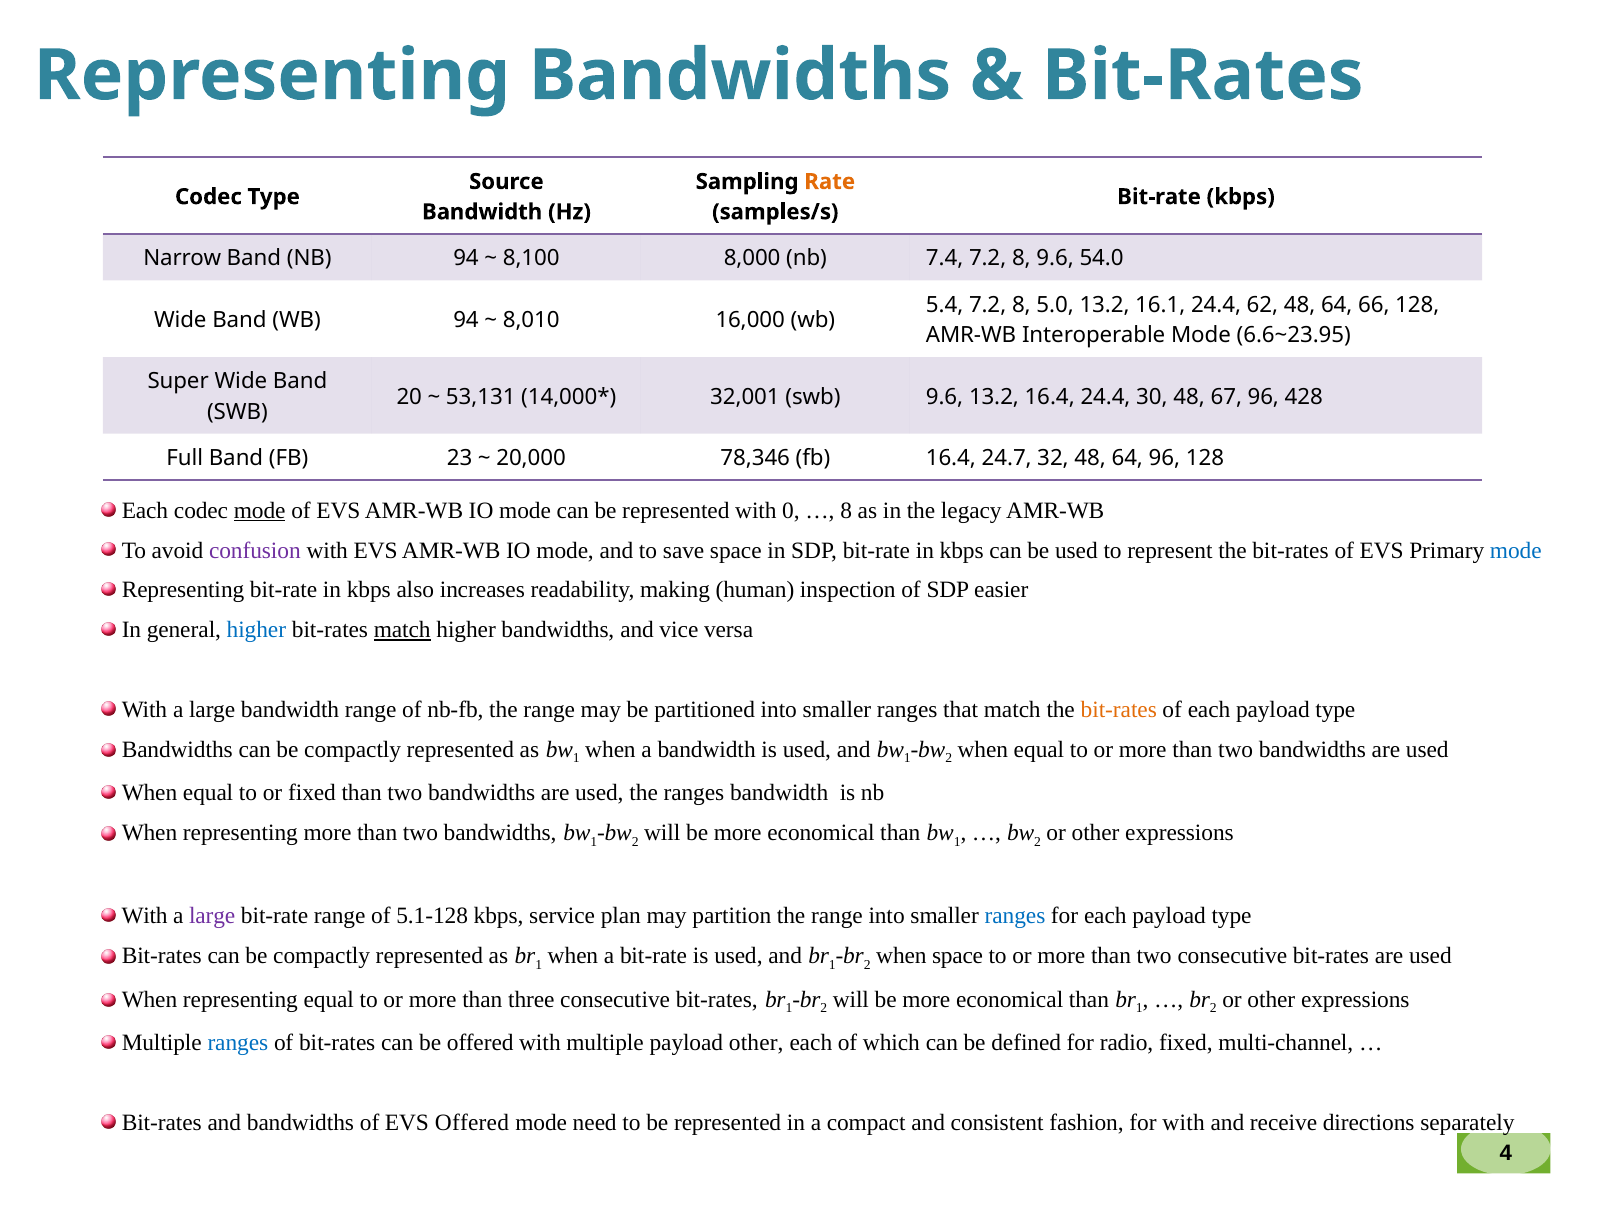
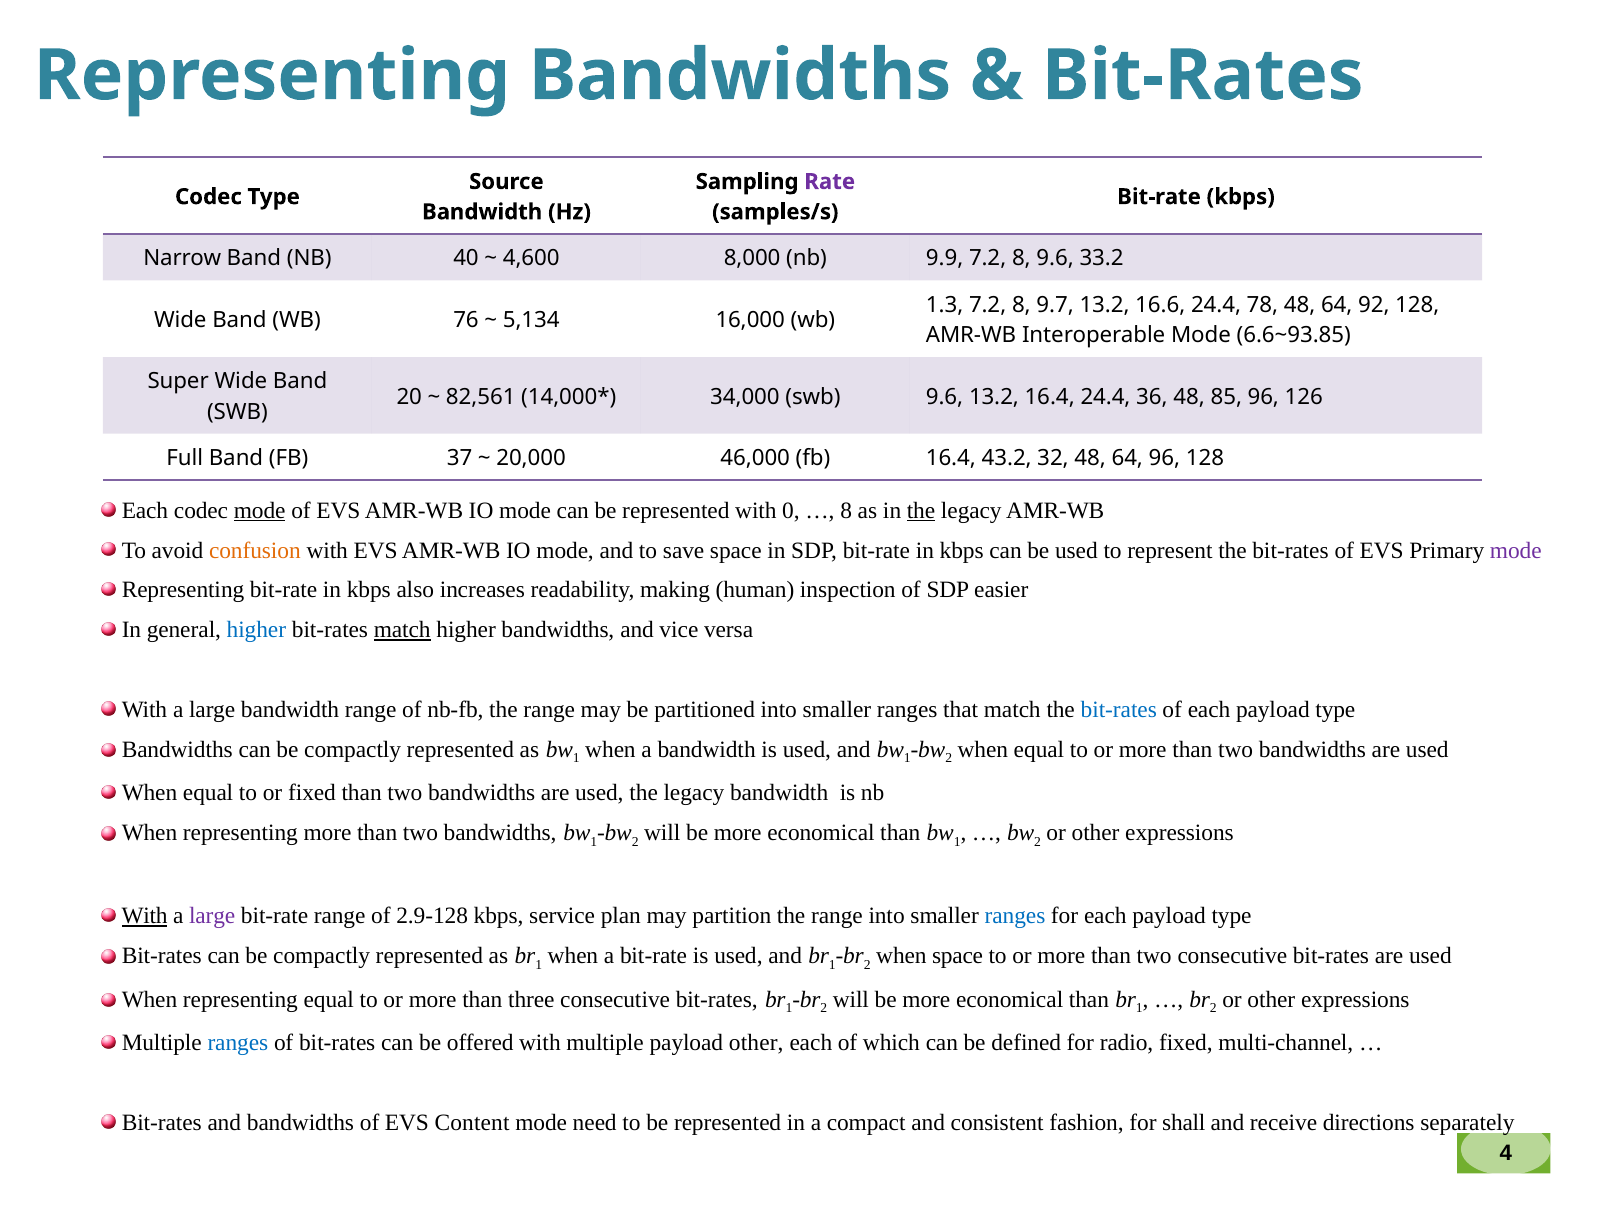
Rate colour: orange -> purple
NB 94: 94 -> 40
8,100: 8,100 -> 4,600
7.4: 7.4 -> 9.9
54.0: 54.0 -> 33.2
5.4: 5.4 -> 1.3
5.0: 5.0 -> 9.7
16.1: 16.1 -> 16.6
62: 62 -> 78
66: 66 -> 92
WB 94: 94 -> 76
8,010: 8,010 -> 5,134
6.6~23.95: 6.6~23.95 -> 6.6~93.85
53,131: 53,131 -> 82,561
32,001: 32,001 -> 34,000
30: 30 -> 36
67: 67 -> 85
428: 428 -> 126
23: 23 -> 37
78,346: 78,346 -> 46,000
24.7: 24.7 -> 43.2
the at (921, 510) underline: none -> present
confusion colour: purple -> orange
mode at (1516, 550) colour: blue -> purple
bit-rates at (1119, 709) colour: orange -> blue
used the ranges: ranges -> legacy
With at (145, 916) underline: none -> present
5.1-128: 5.1-128 -> 2.9-128
EVS Offered: Offered -> Content
for with: with -> shall
